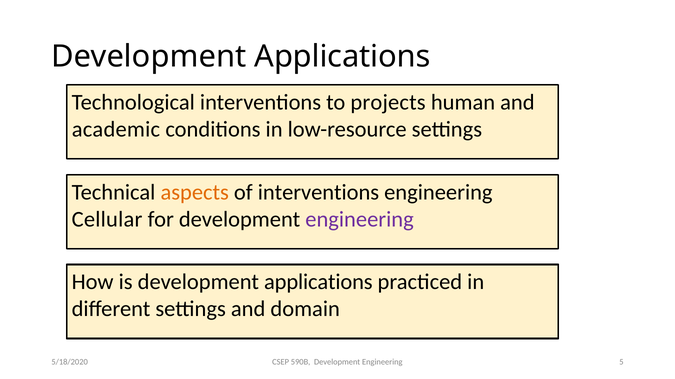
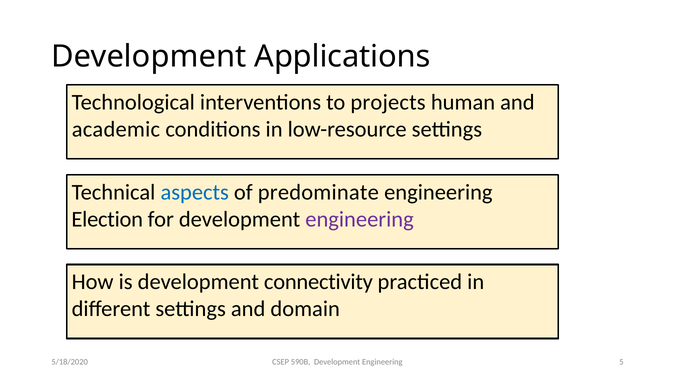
aspects colour: orange -> blue
of interventions: interventions -> predominate
Cellular: Cellular -> Election
is development applications: applications -> connectivity
